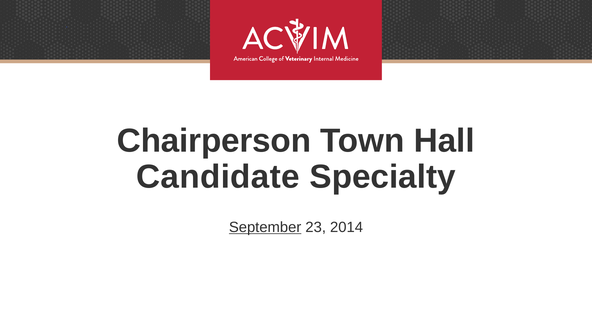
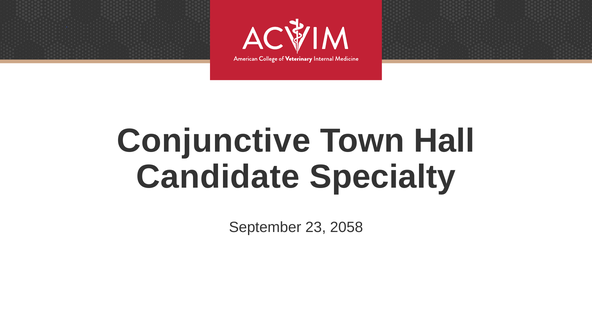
Chairperson: Chairperson -> Conjunctive
September underline: present -> none
2014: 2014 -> 2058
